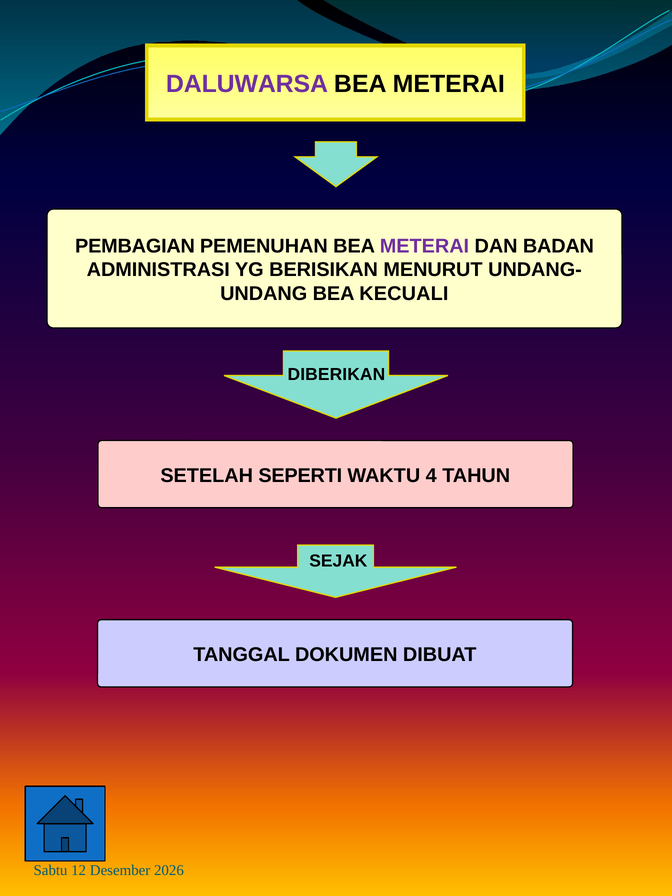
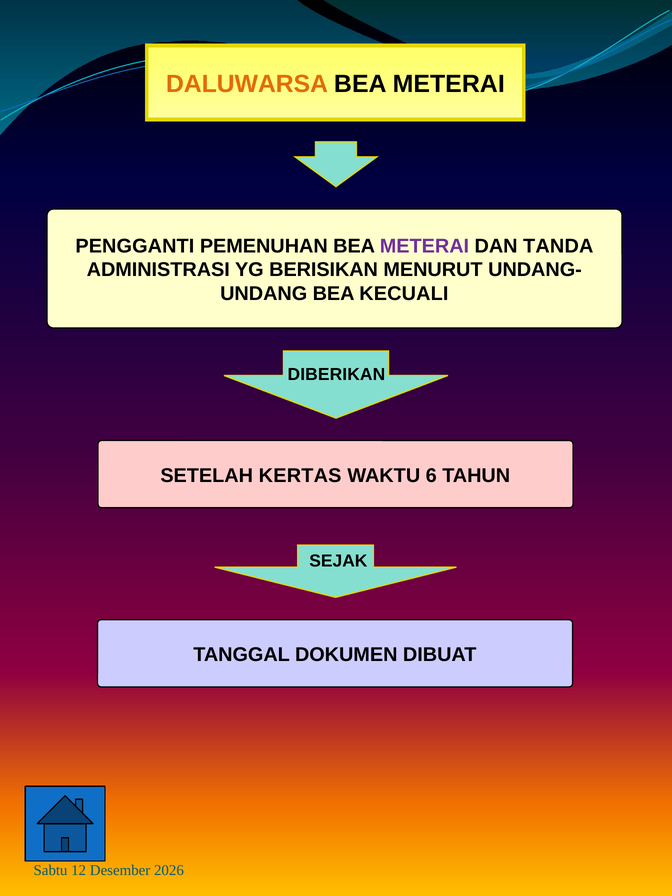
DALUWARSA colour: purple -> orange
PEMBAGIAN: PEMBAGIAN -> PENGGANTI
BADAN: BADAN -> TANDA
SEPERTI: SEPERTI -> KERTAS
4: 4 -> 6
